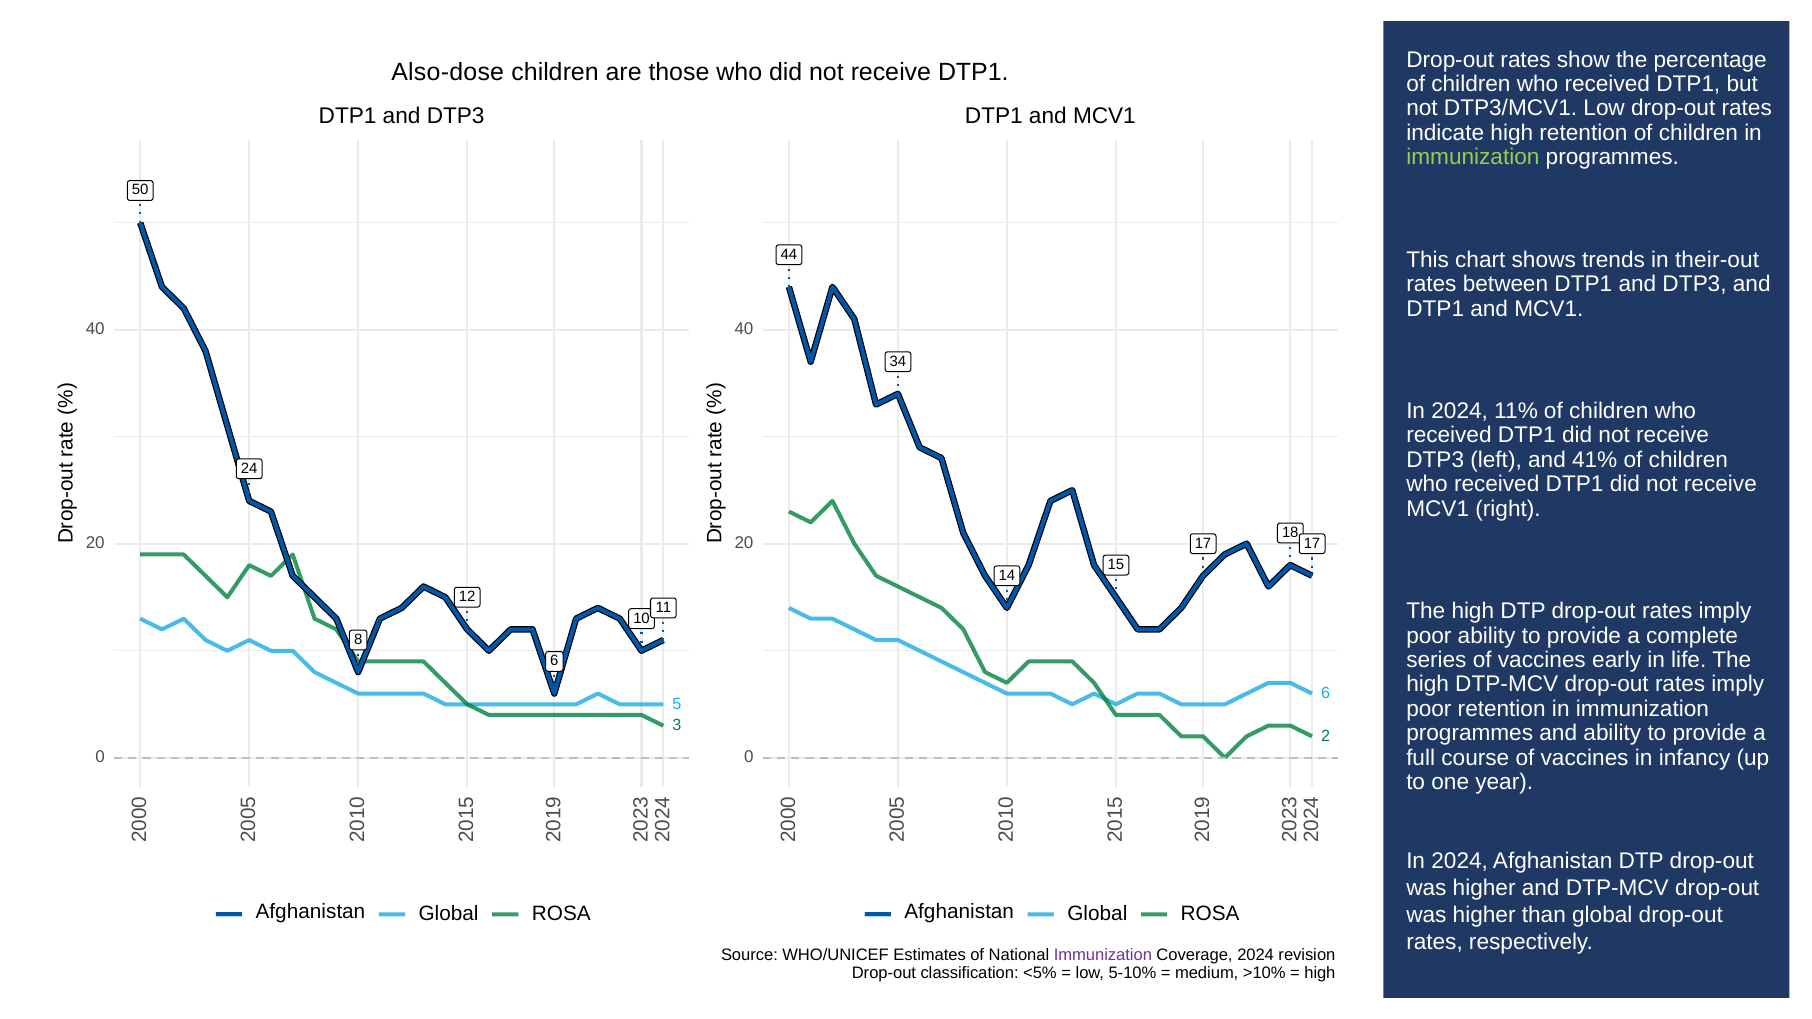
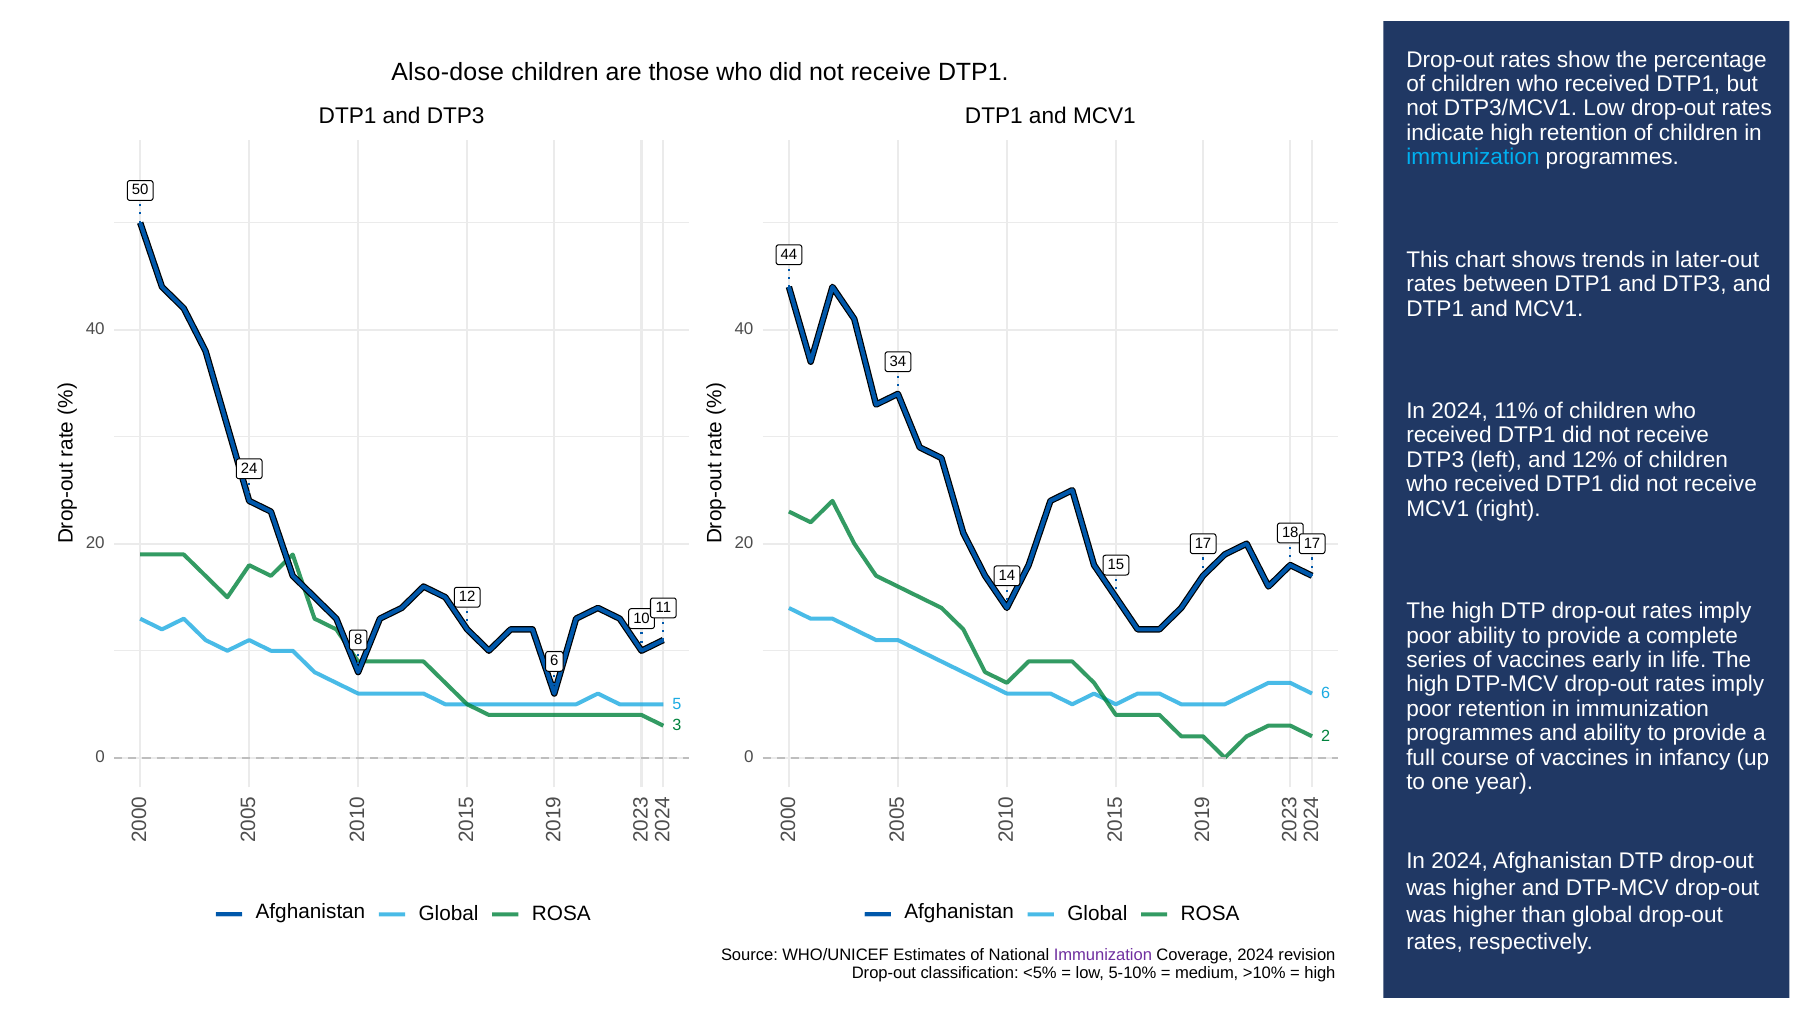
immunization at (1473, 157) colour: light green -> light blue
their-out: their-out -> later-out
41%: 41% -> 12%
